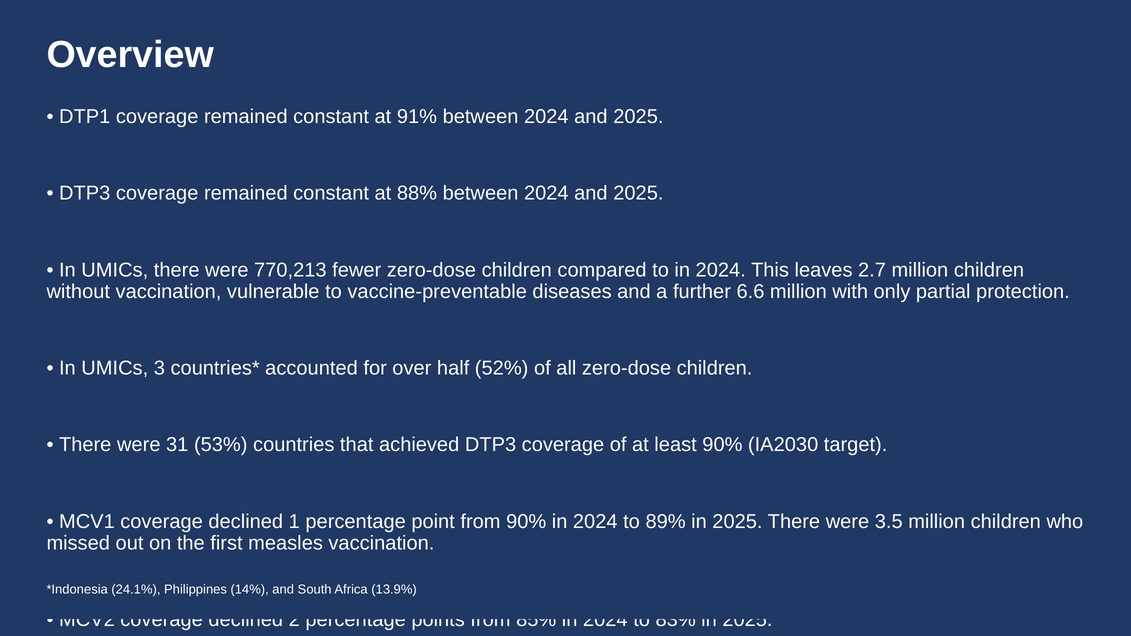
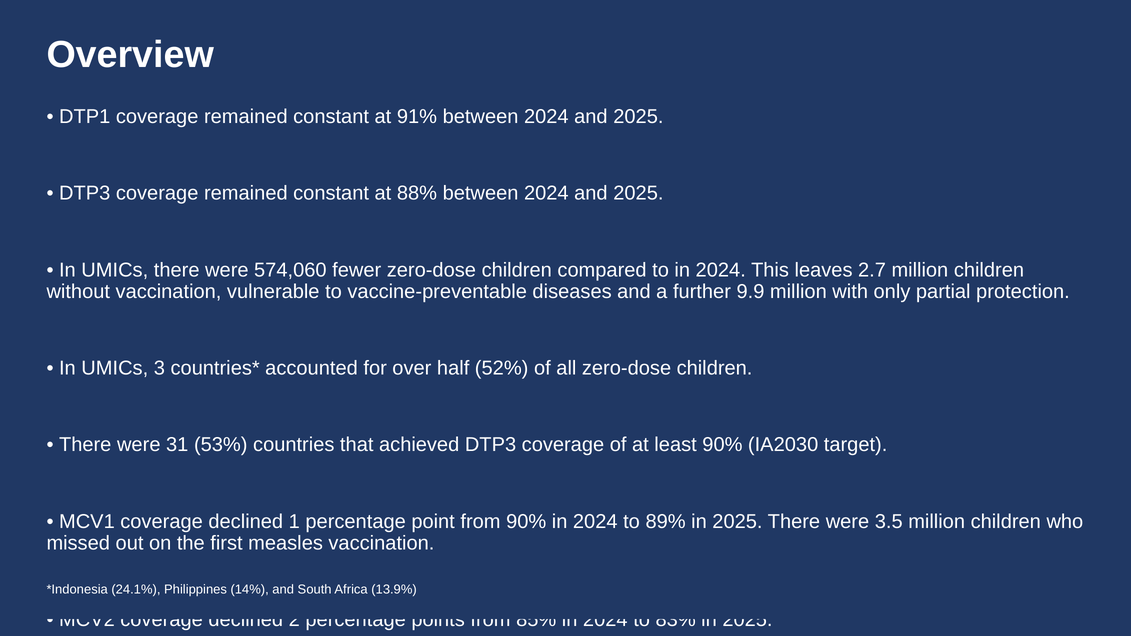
770,213: 770,213 -> 574,060
6.6: 6.6 -> 9.9
